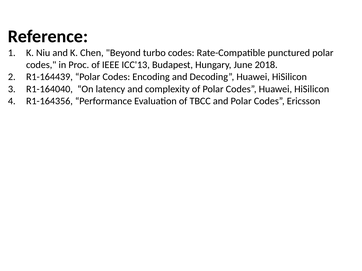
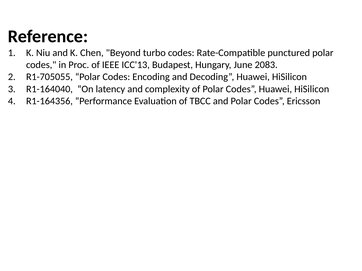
2018: 2018 -> 2083
R1-164439: R1-164439 -> R1-705055
